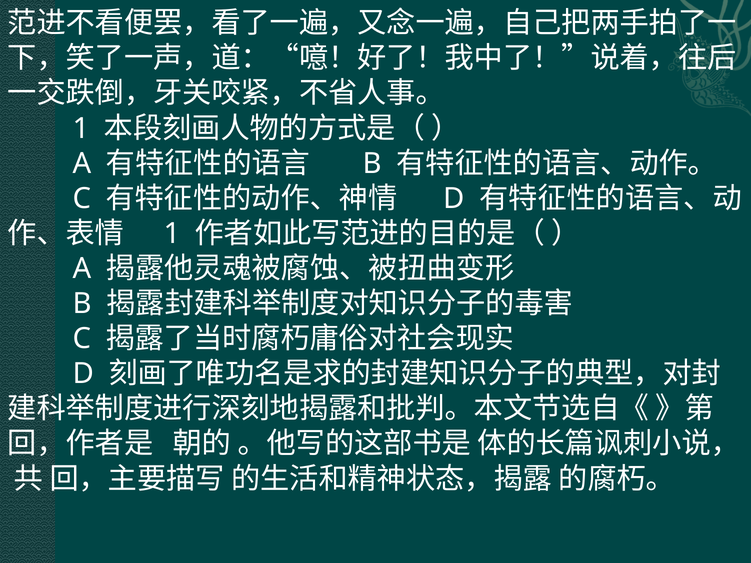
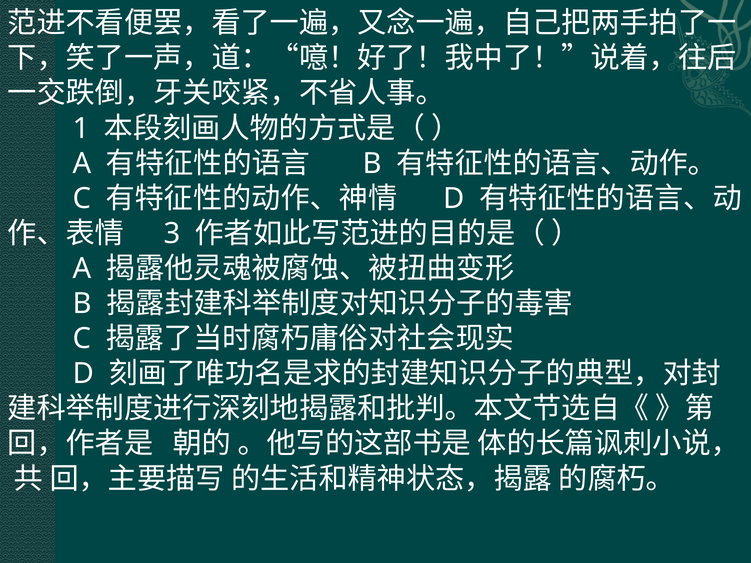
1 at (172, 234): 1 -> 3
